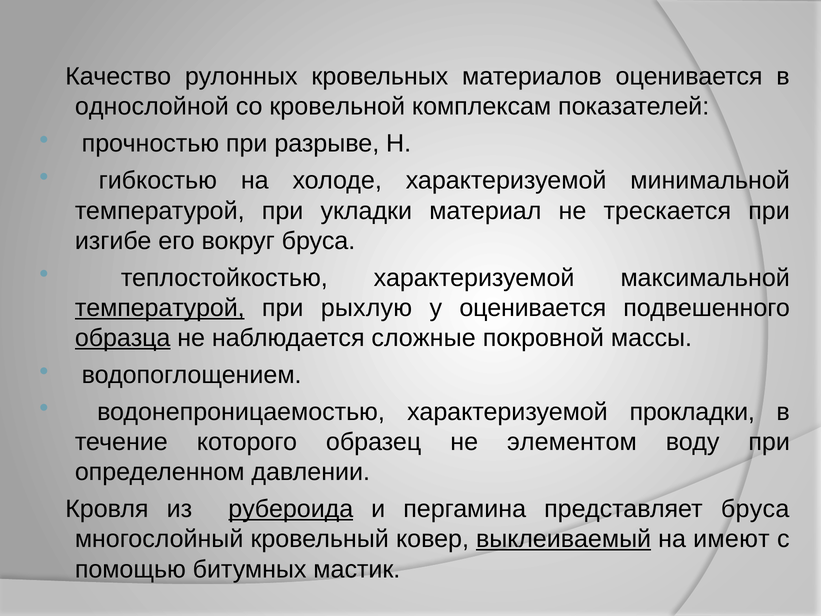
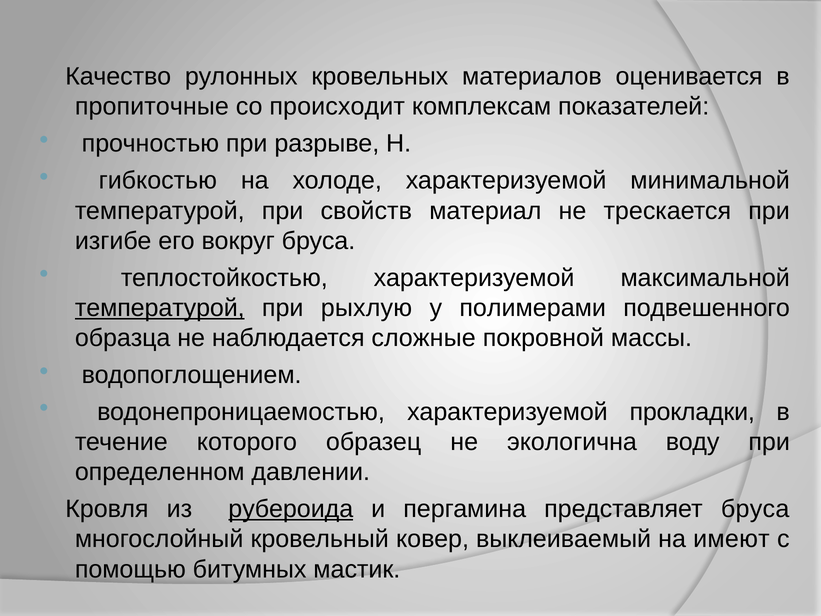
однослойной: однослойной -> пропиточные
кровельной: кровельной -> происходит
укладки: укладки -> свойств
у оценивается: оценивается -> полимерами
образца underline: present -> none
элементом: элементом -> экологична
выклеиваемый underline: present -> none
